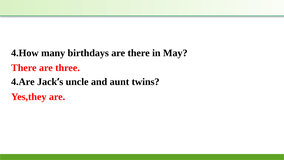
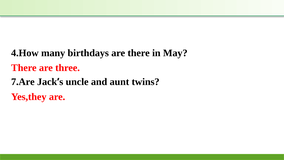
4.Are: 4.Are -> 7.Are
